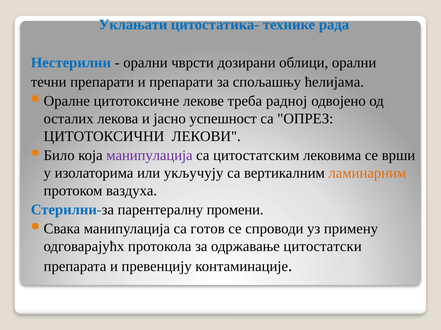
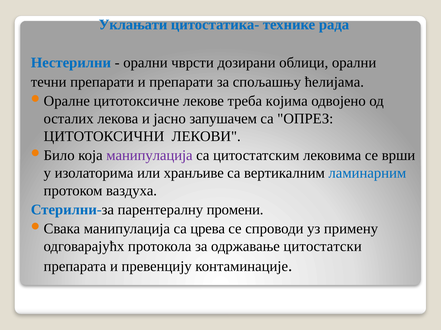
радној: радној -> којима
успешност: успешност -> запушачем
укључују: укључују -> хранљиве
ламинарним colour: orange -> blue
готов: готов -> црева
